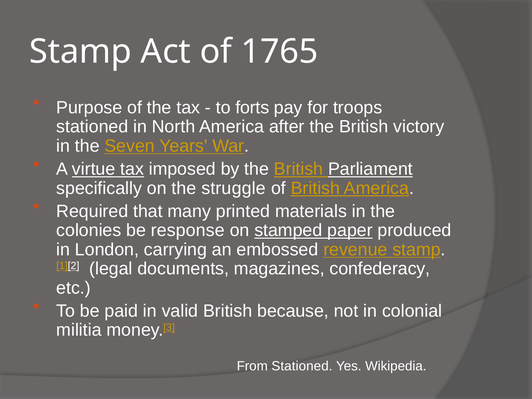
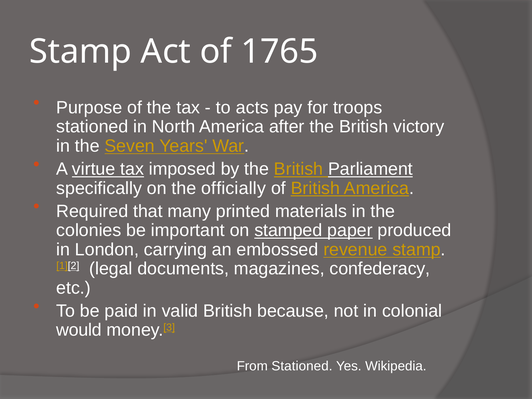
forts: forts -> acts
struggle: struggle -> officially
response: response -> important
militia: militia -> would
